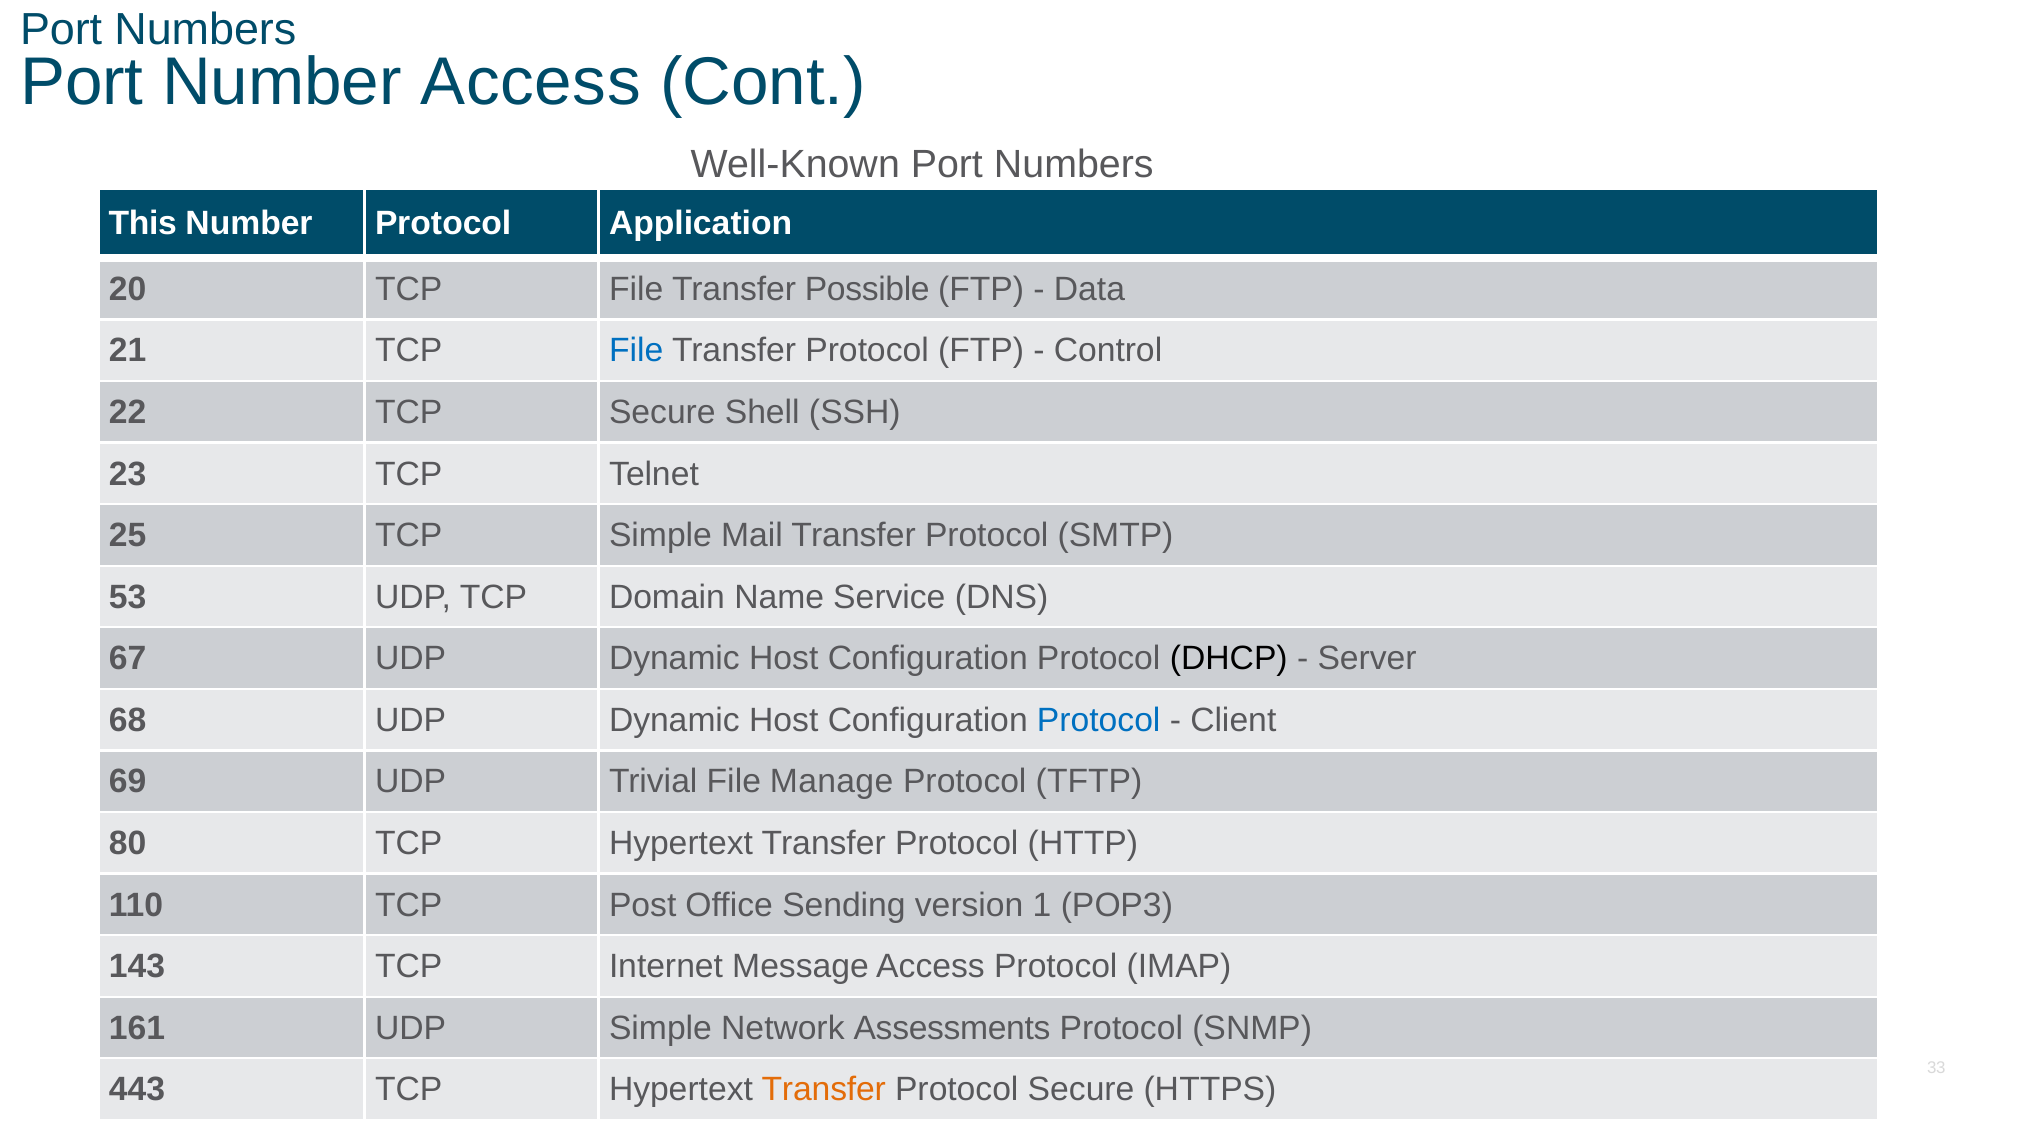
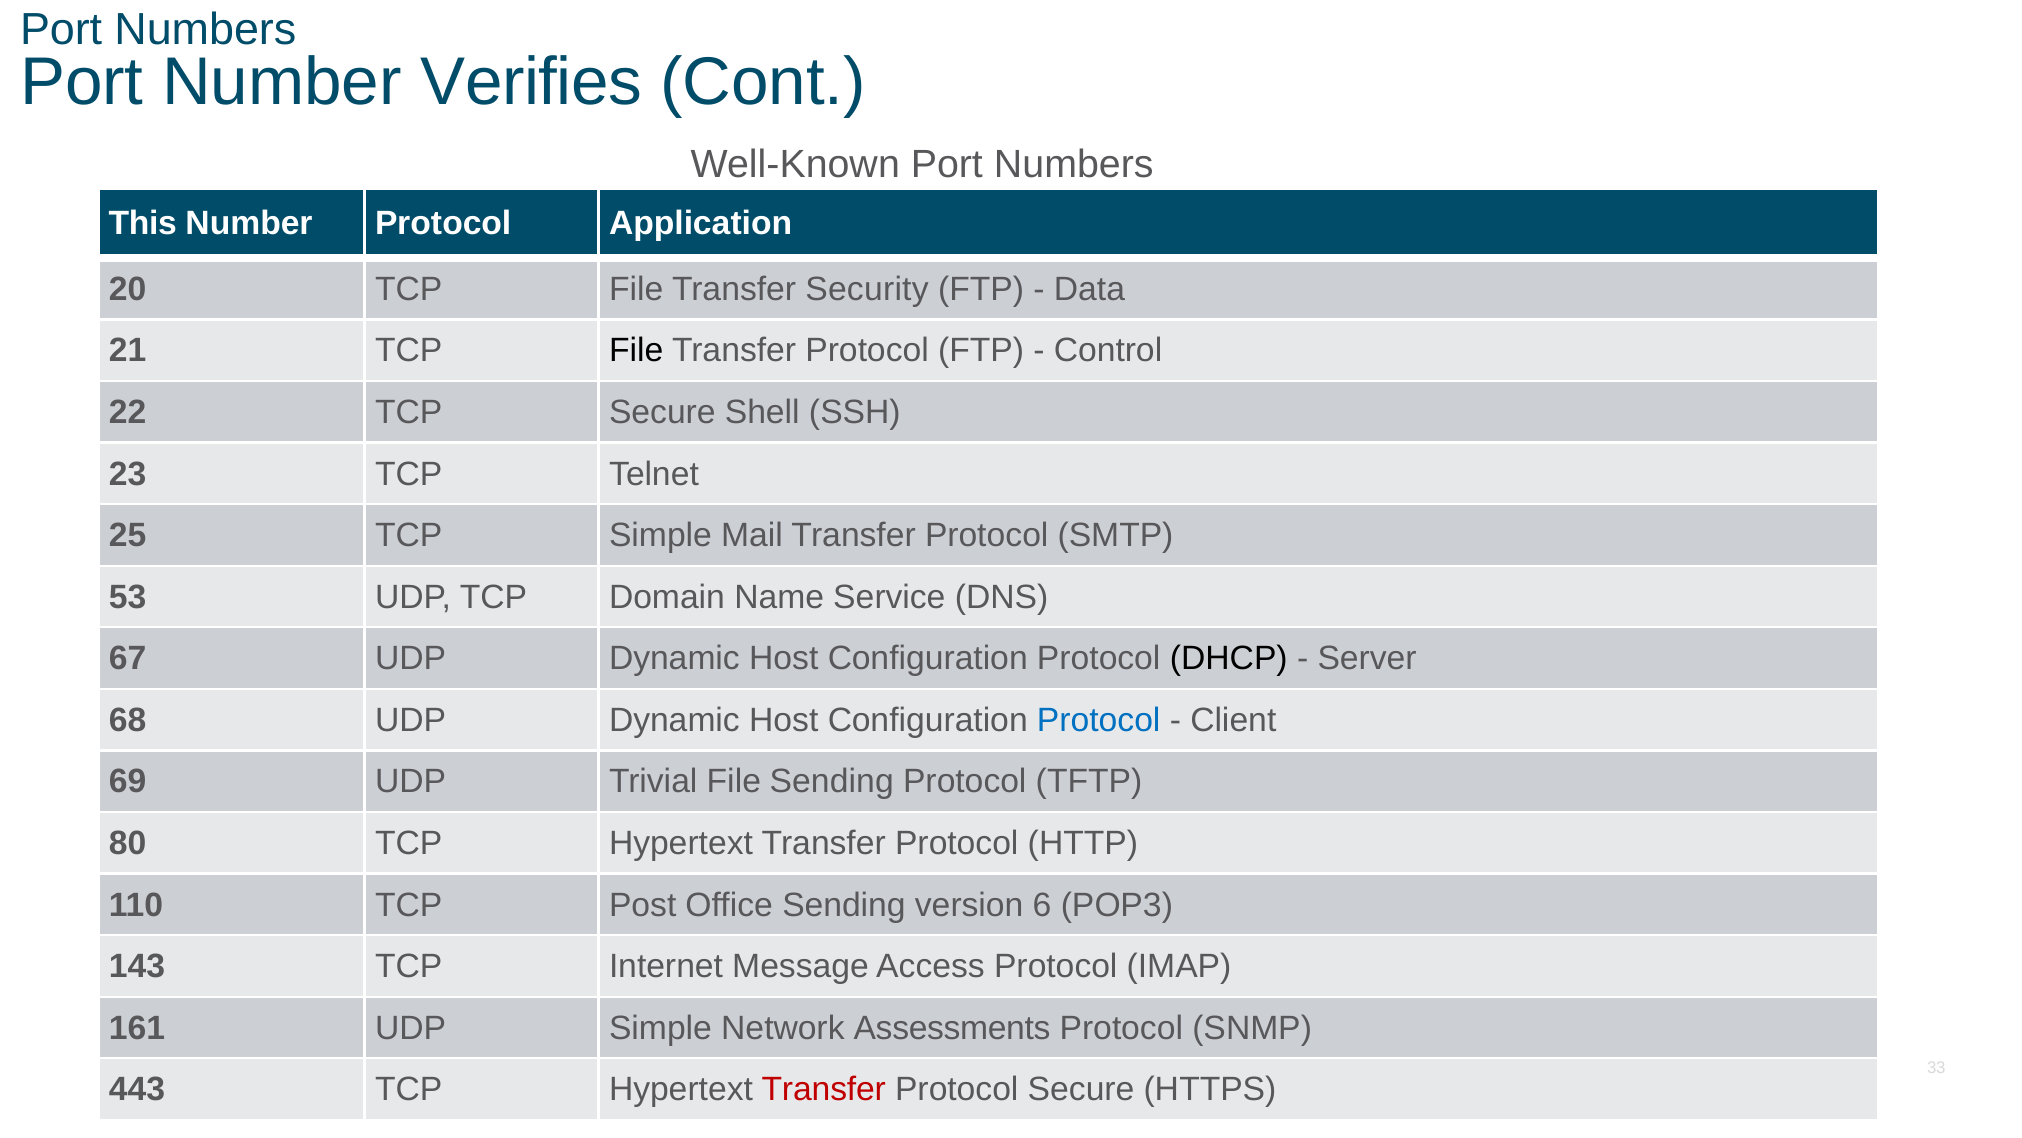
Number Access: Access -> Verifies
Possible: Possible -> Security
File at (636, 351) colour: blue -> black
File Manage: Manage -> Sending
1: 1 -> 6
Transfer at (824, 1089) colour: orange -> red
